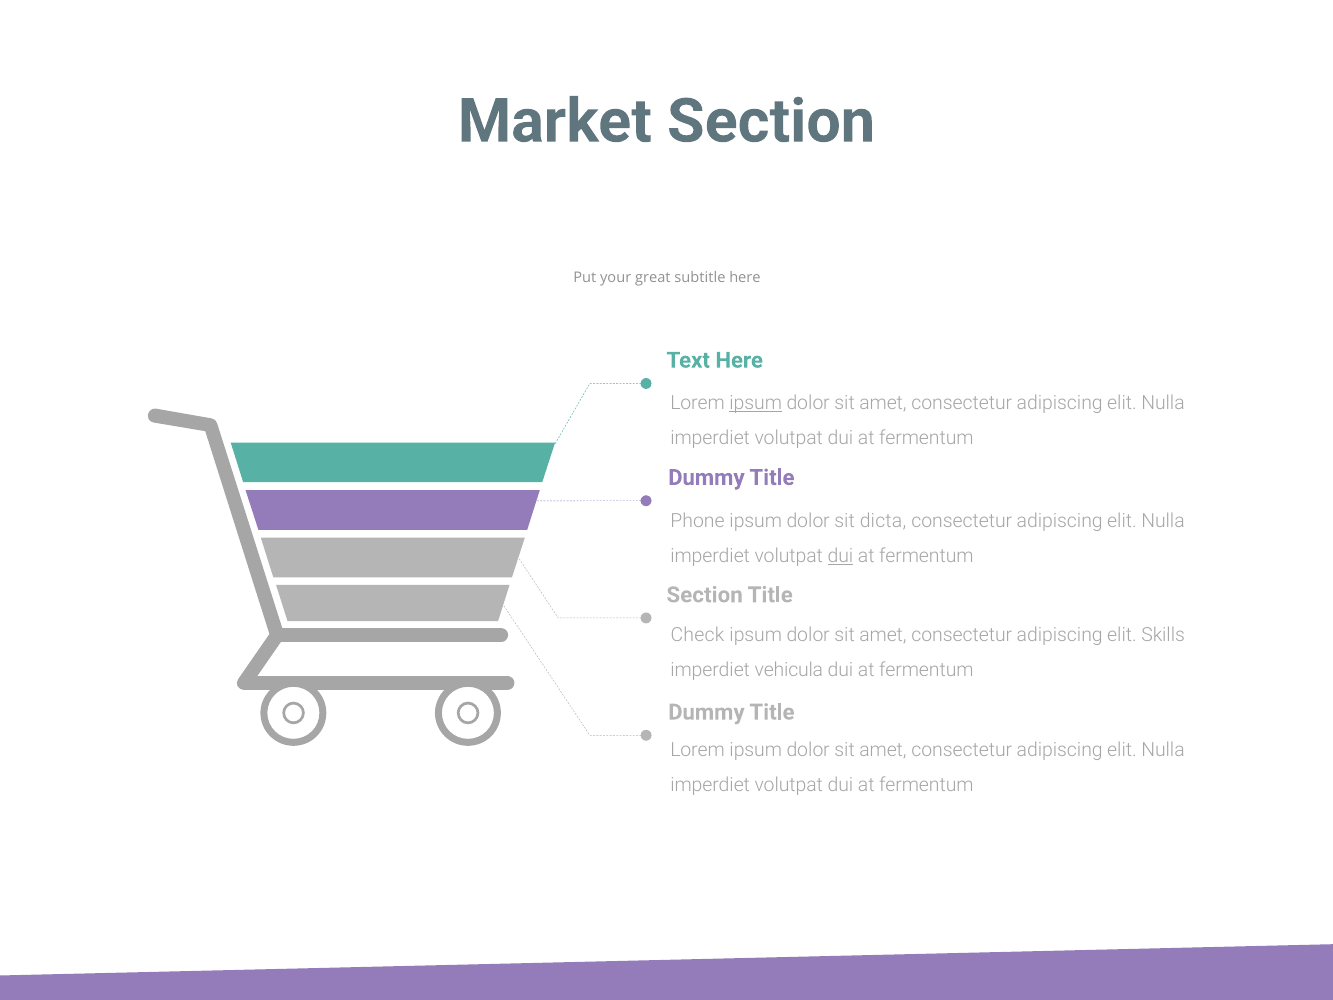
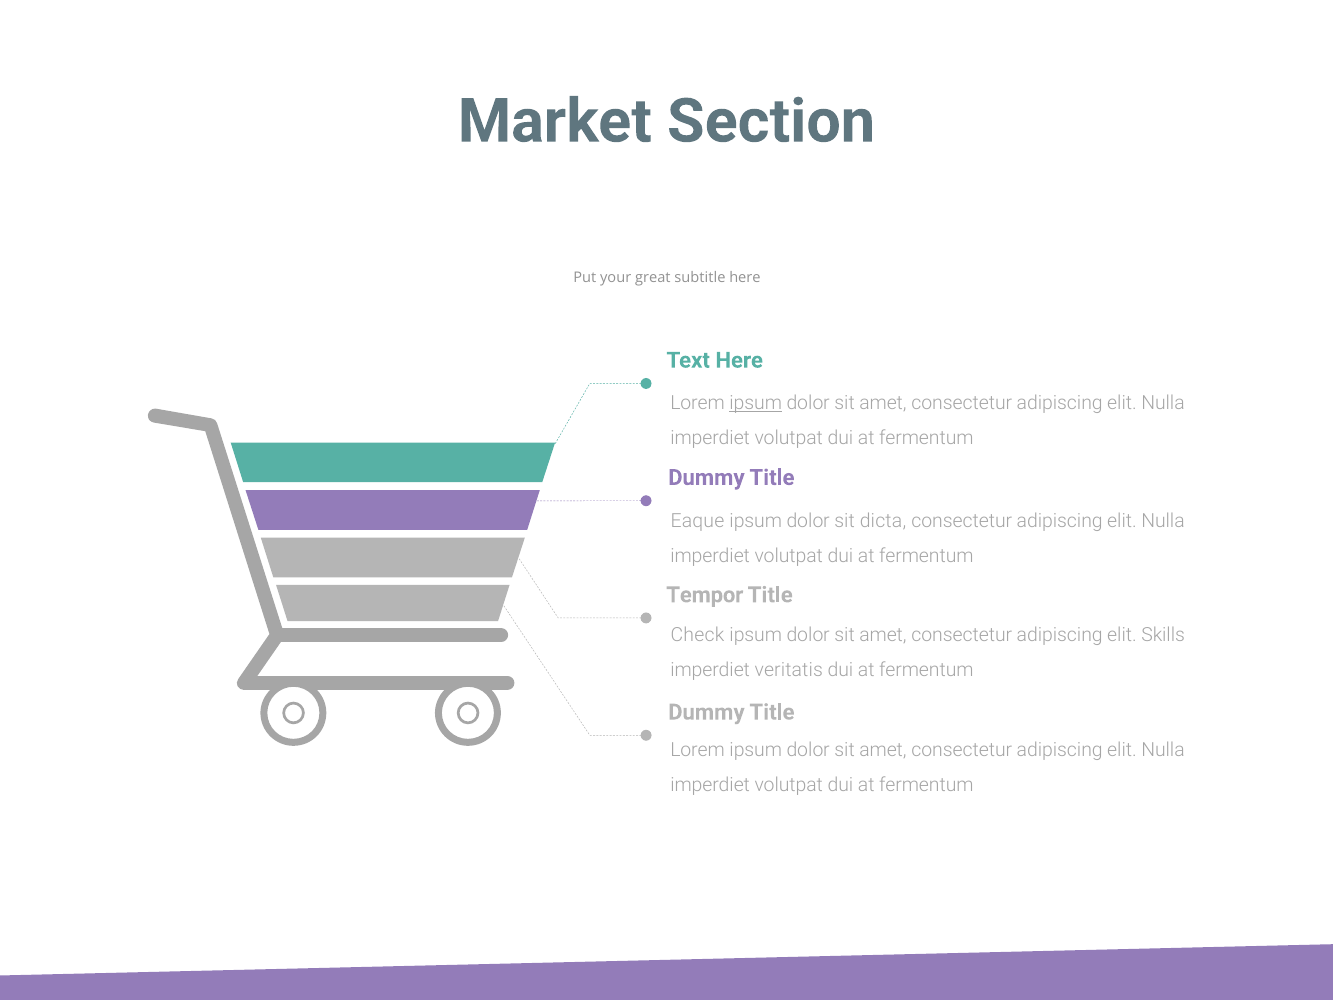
Phone: Phone -> Eaque
dui at (840, 556) underline: present -> none
Section at (705, 595): Section -> Tempor
vehicula: vehicula -> veritatis
